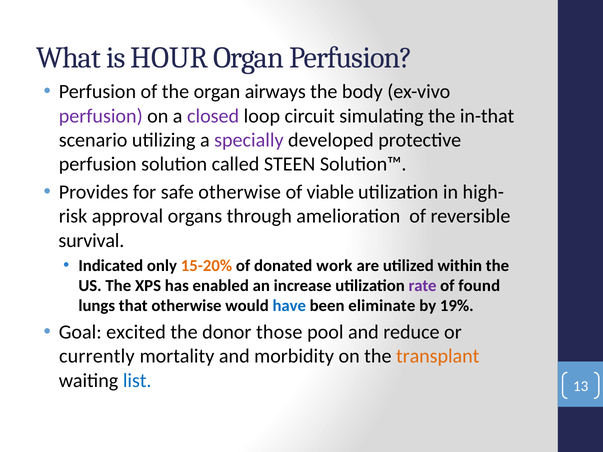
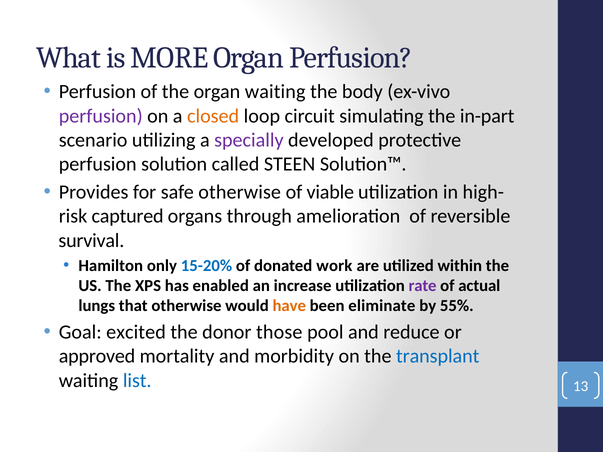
HOUR: HOUR -> MORE
organ airways: airways -> waiting
closed colour: purple -> orange
in-that: in-that -> in-part
approval: approval -> captured
Indicated: Indicated -> Hamilton
15-20% colour: orange -> blue
found: found -> actual
have colour: blue -> orange
19%: 19% -> 55%
currently: currently -> approved
transplant colour: orange -> blue
